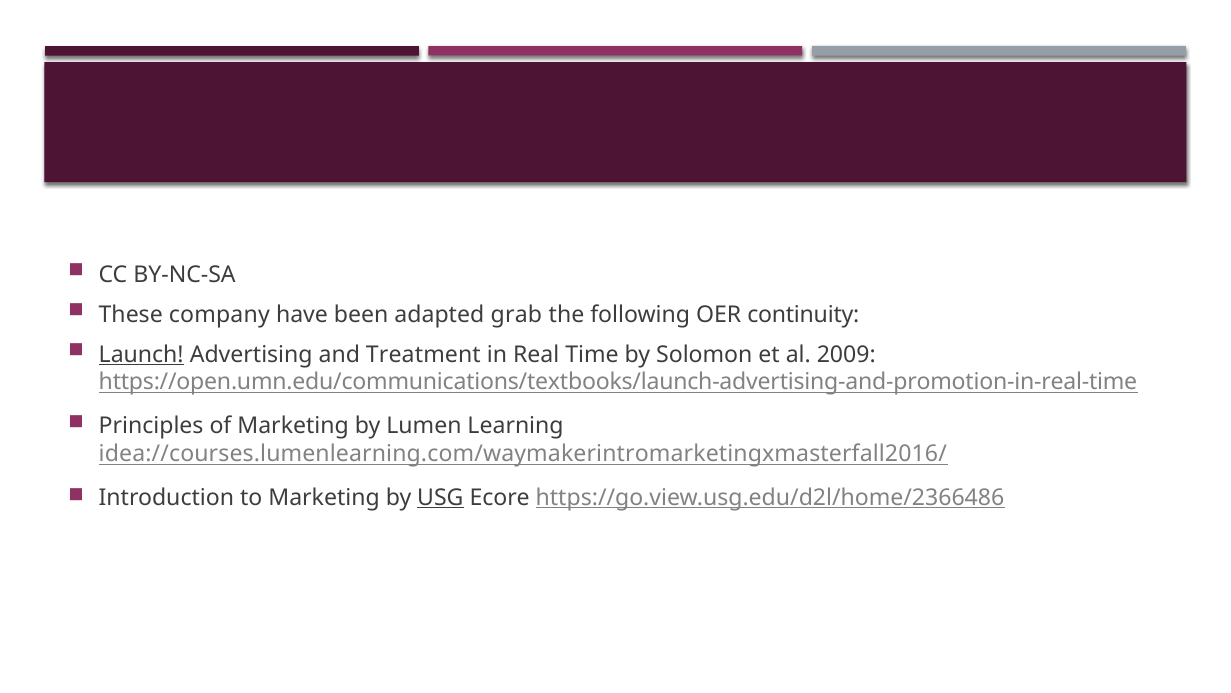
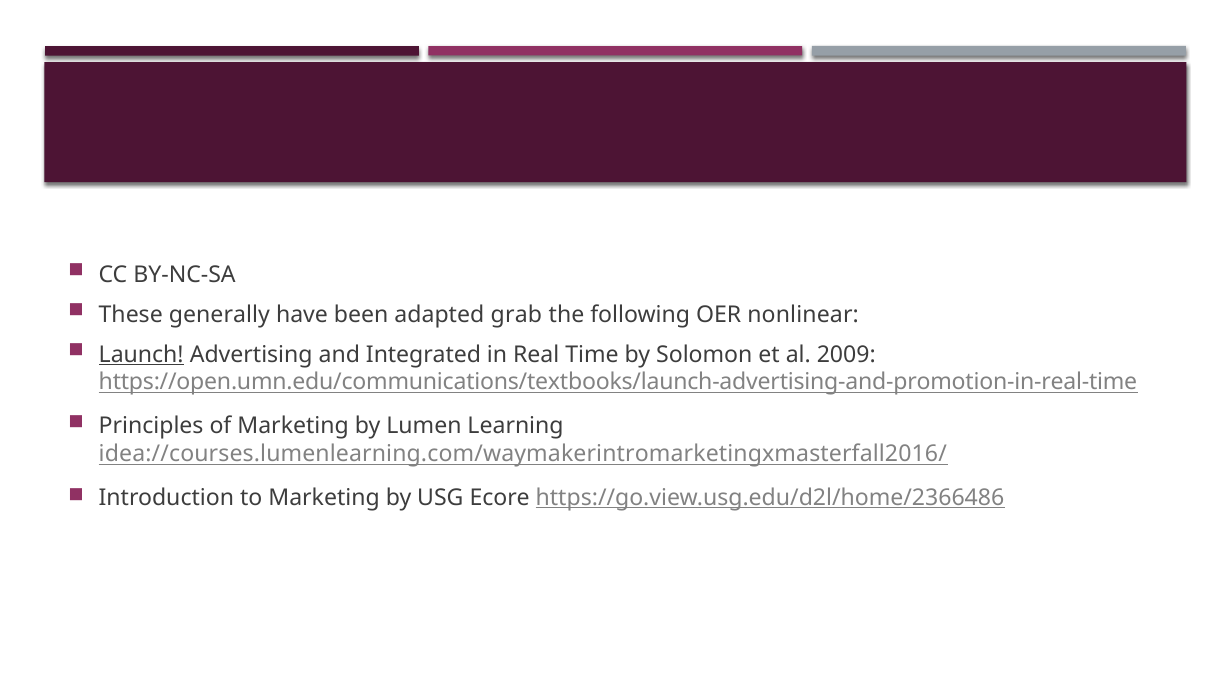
company: company -> generally
continuity: continuity -> nonlinear
Treatment: Treatment -> Integrated
USG underline: present -> none
